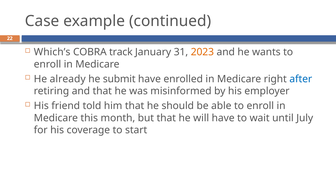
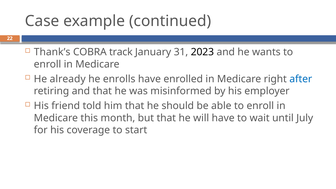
Which’s: Which’s -> Thank’s
2023 colour: orange -> black
submit: submit -> enrolls
